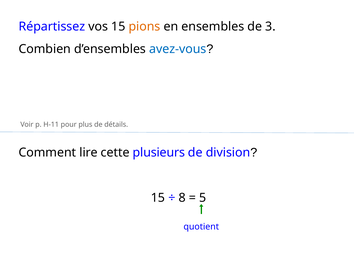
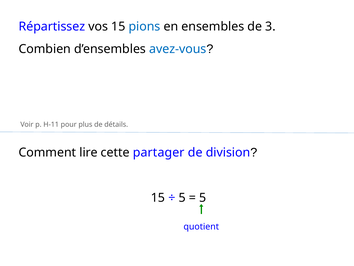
pions colour: orange -> blue
plusieurs: plusieurs -> partager
8 at (182, 197): 8 -> 5
